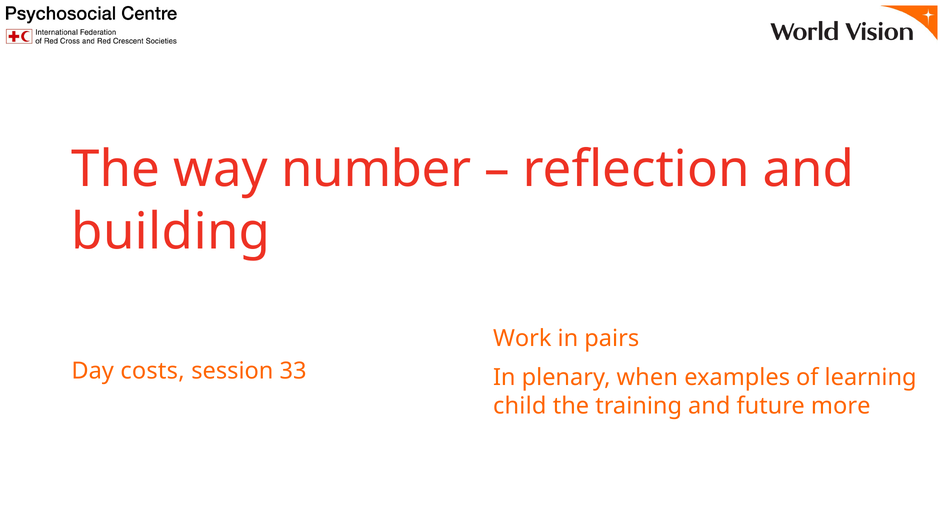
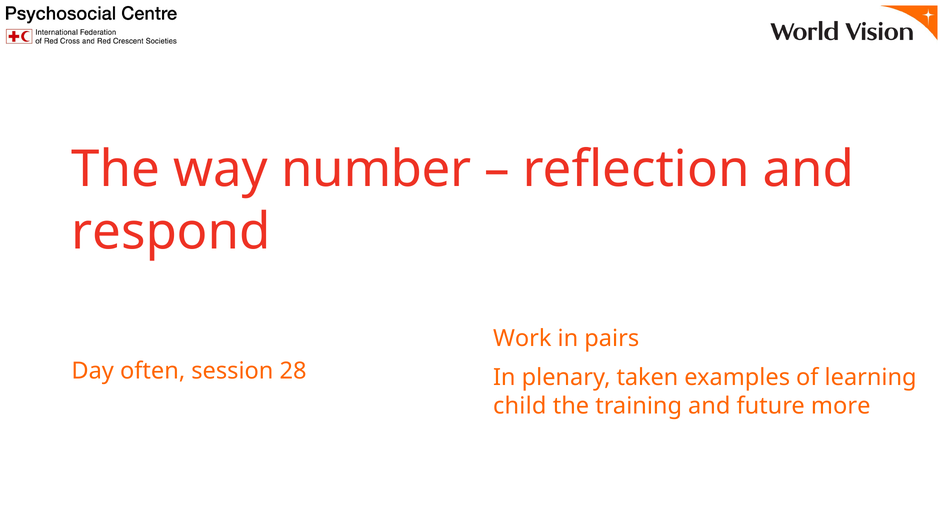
building: building -> respond
costs: costs -> often
33: 33 -> 28
when: when -> taken
